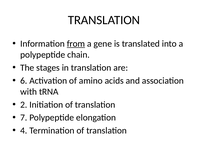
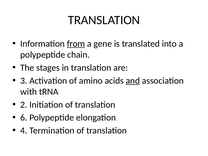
6: 6 -> 3
and underline: none -> present
7: 7 -> 6
